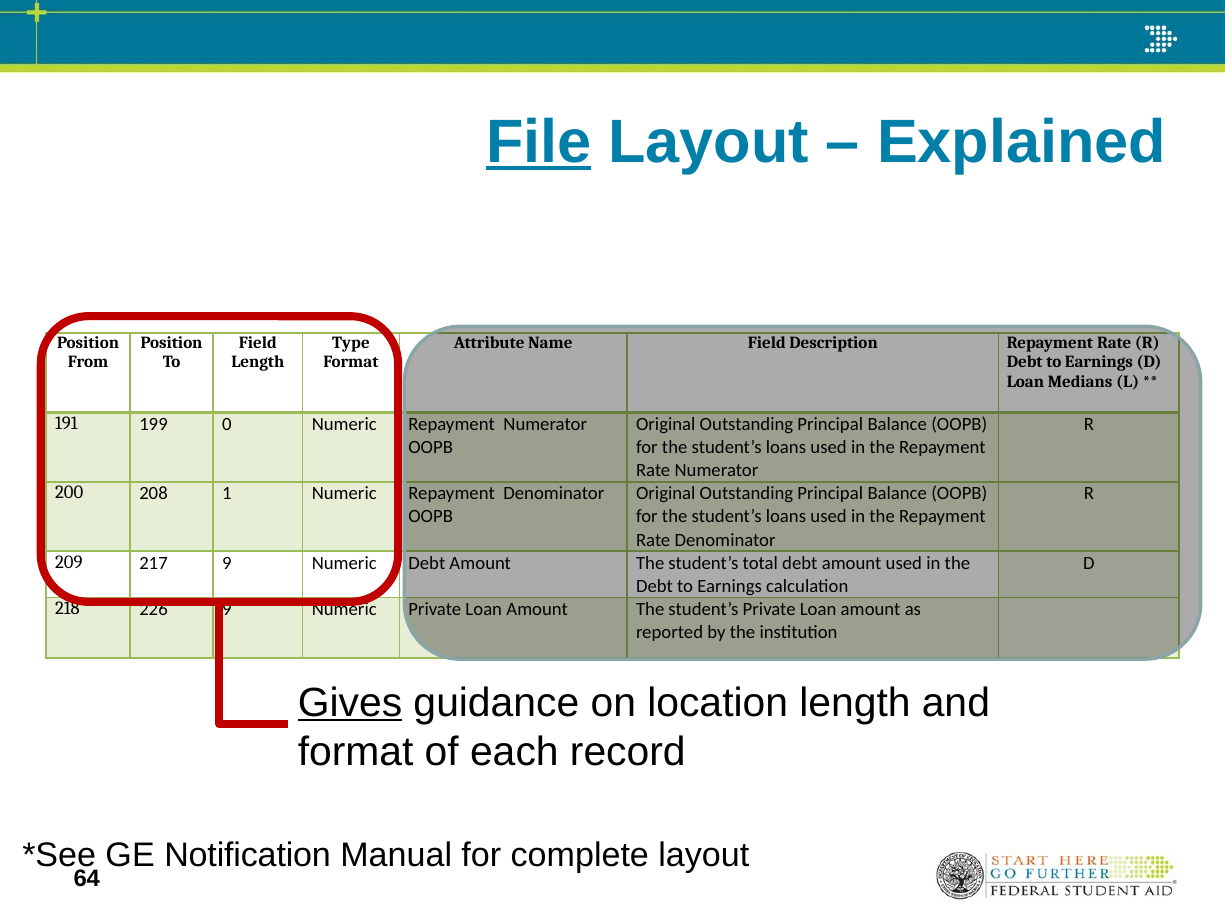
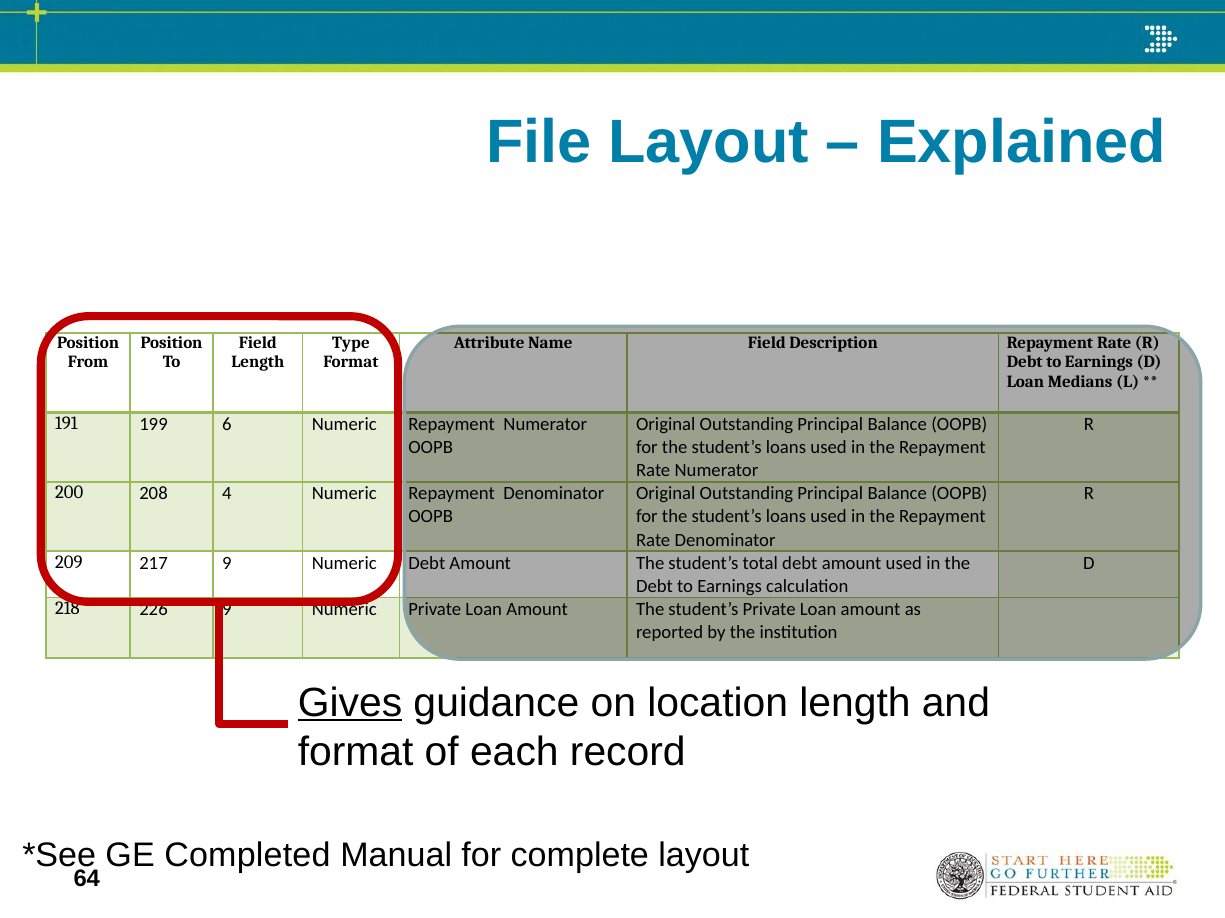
File underline: present -> none
0: 0 -> 6
1: 1 -> 4
Notification: Notification -> Completed
